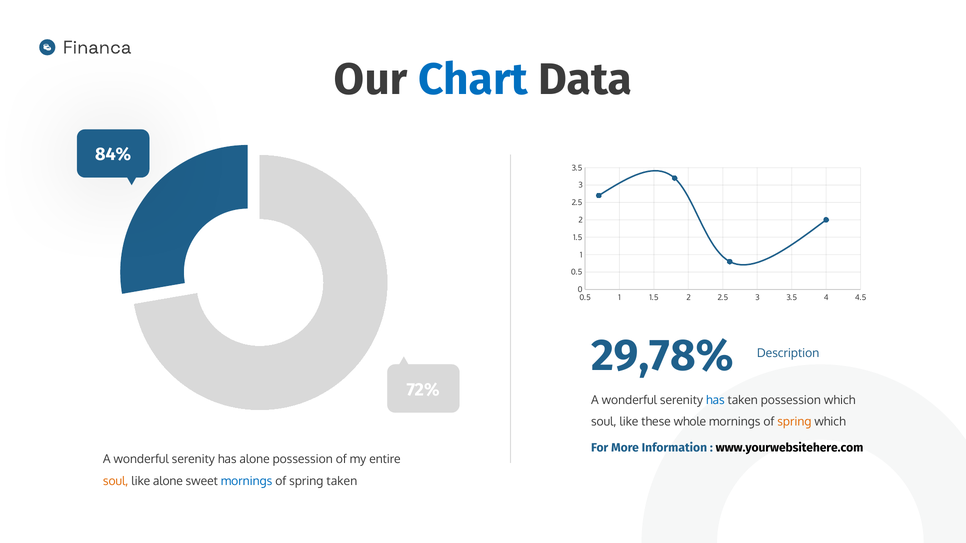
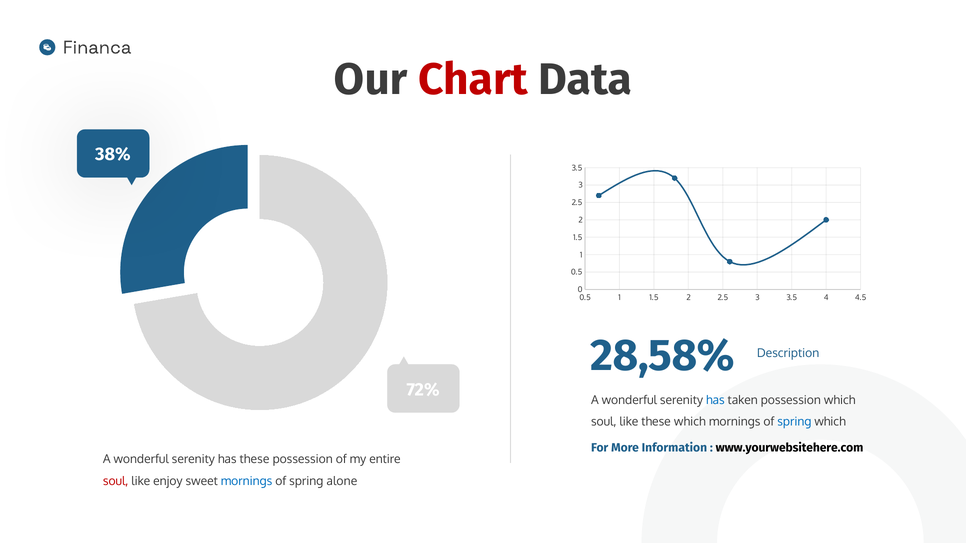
Chart colour: blue -> red
84%: 84% -> 38%
29,78%: 29,78% -> 28,58%
these whole: whole -> which
spring at (794, 422) colour: orange -> blue
has alone: alone -> these
soul at (116, 481) colour: orange -> red
like alone: alone -> enjoy
spring taken: taken -> alone
